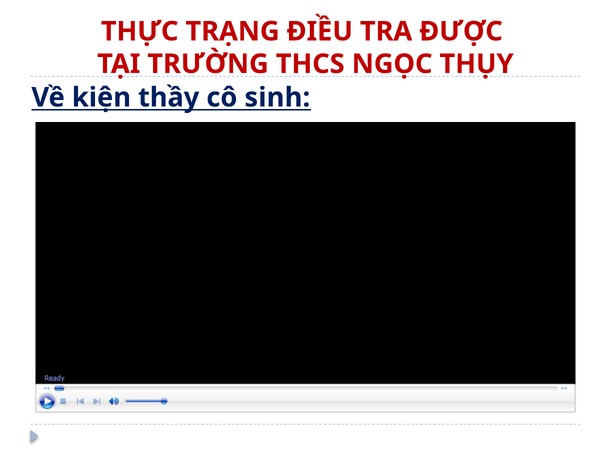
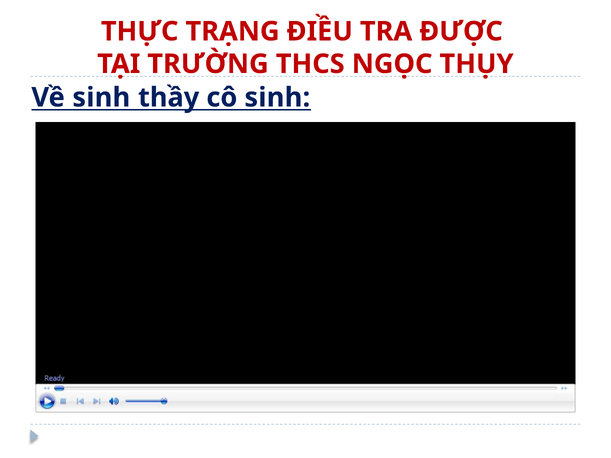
Về kiện: kiện -> sinh
